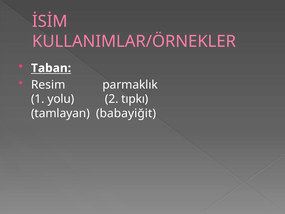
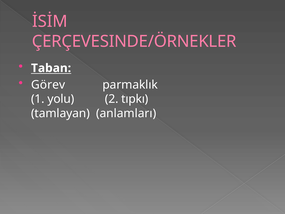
KULLANIMLAR/ÖRNEKLER: KULLANIMLAR/ÖRNEKLER -> ÇERÇEVESINDE/ÖRNEKLER
Resim: Resim -> Görev
babayiğit: babayiğit -> anlamları
